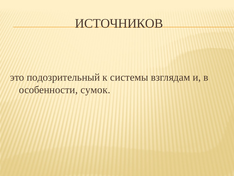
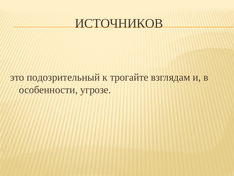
системы: системы -> трогайте
сумок: сумок -> угрозе
